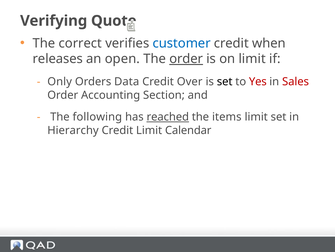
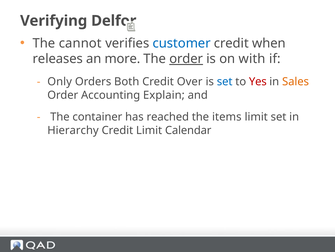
Quote: Quote -> Delfor
correct: correct -> cannot
open: open -> more
on limit: limit -> with
Data: Data -> Both
set at (225, 81) colour: black -> blue
Sales colour: red -> orange
Section: Section -> Explain
following: following -> container
reached underline: present -> none
